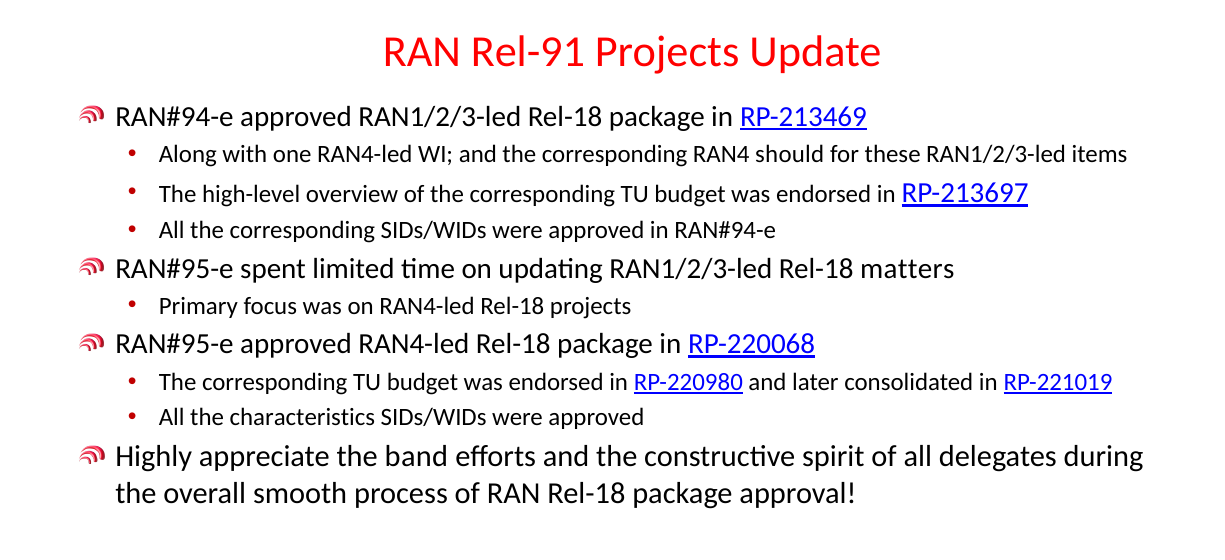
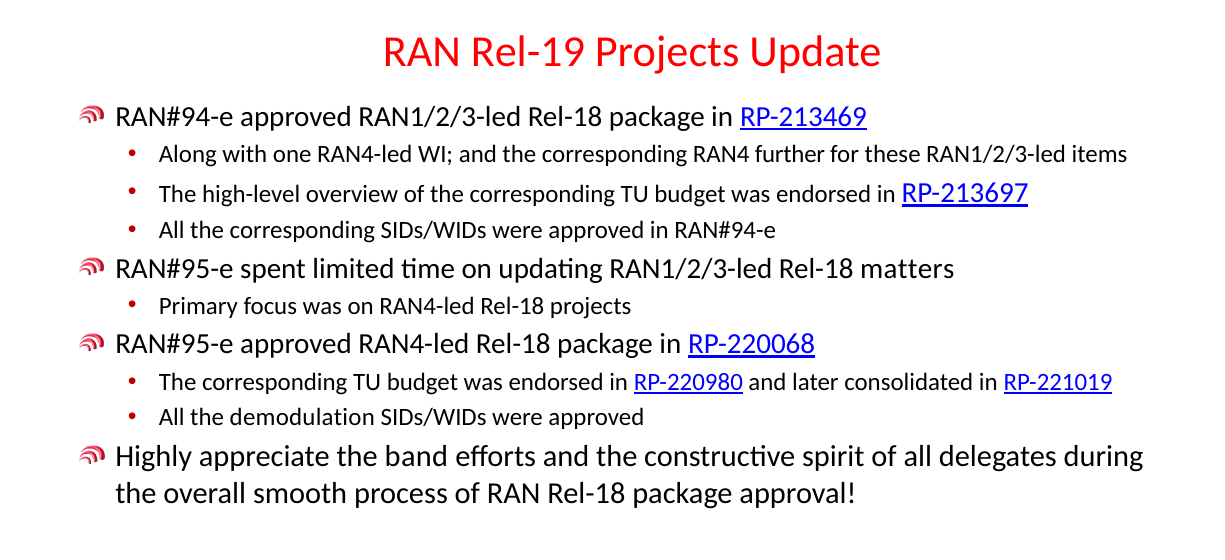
Rel-91: Rel-91 -> Rel-19
should: should -> further
characteristics: characteristics -> demodulation
